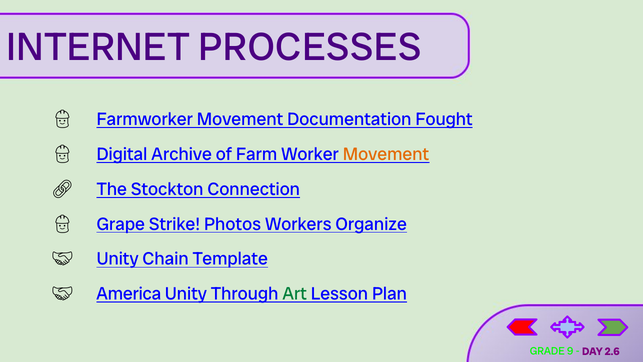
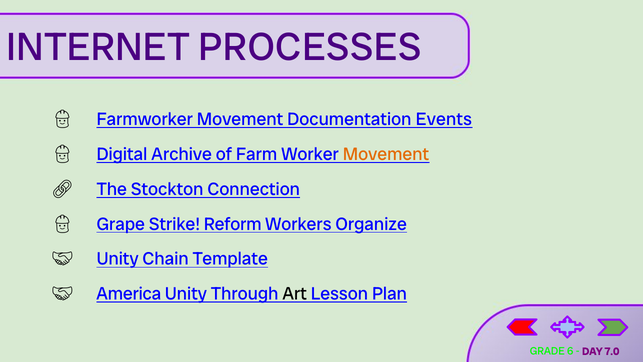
Fought: Fought -> Events
Photos: Photos -> Reform
Art colour: green -> black
9: 9 -> 6
2.6: 2.6 -> 7.0
